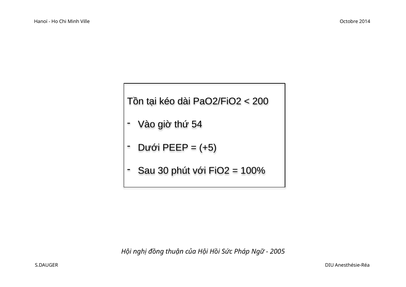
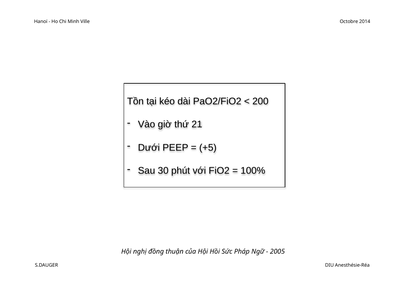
54: 54 -> 21
